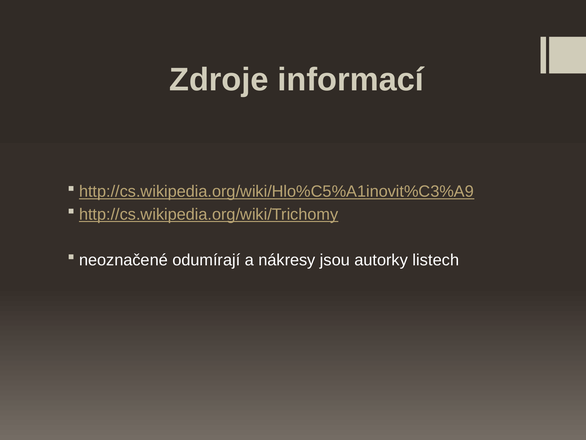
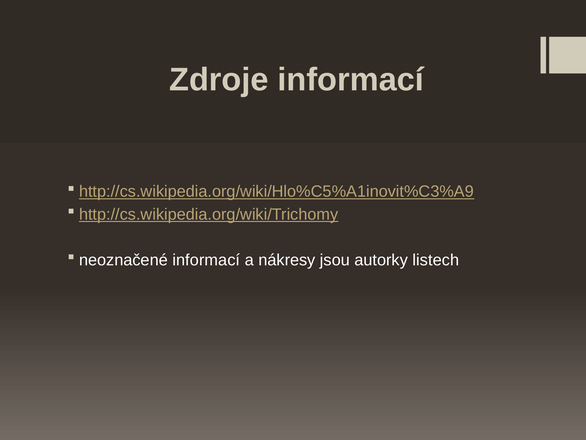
neoznačené odumírají: odumírají -> informací
